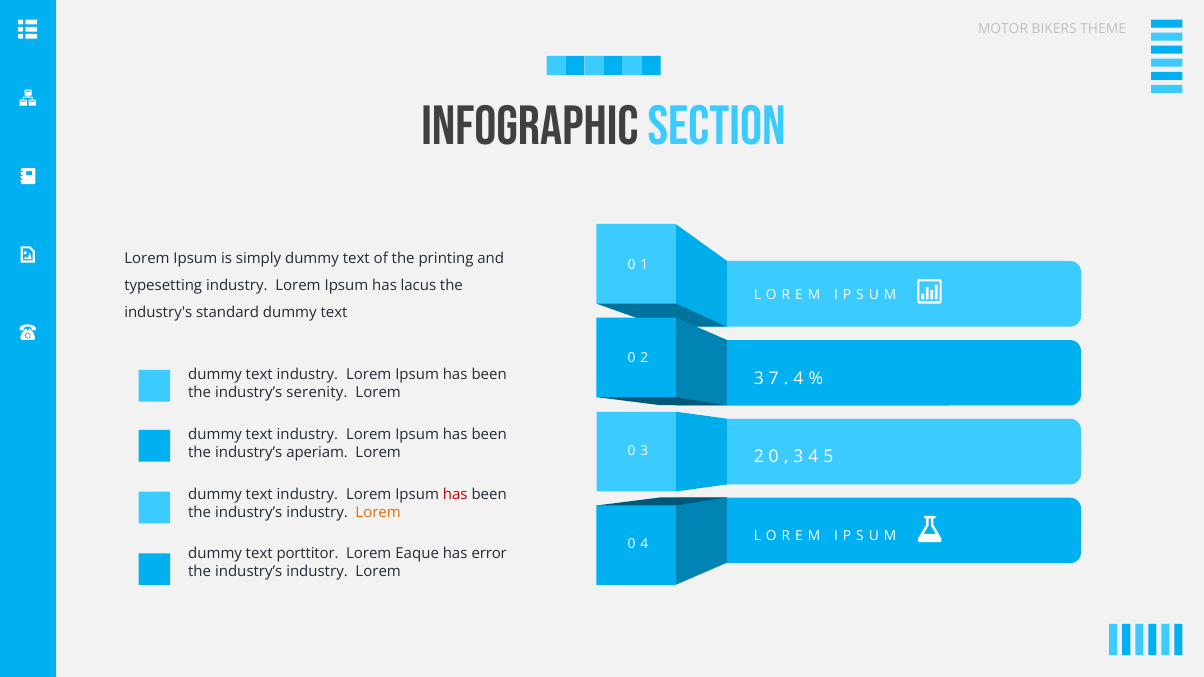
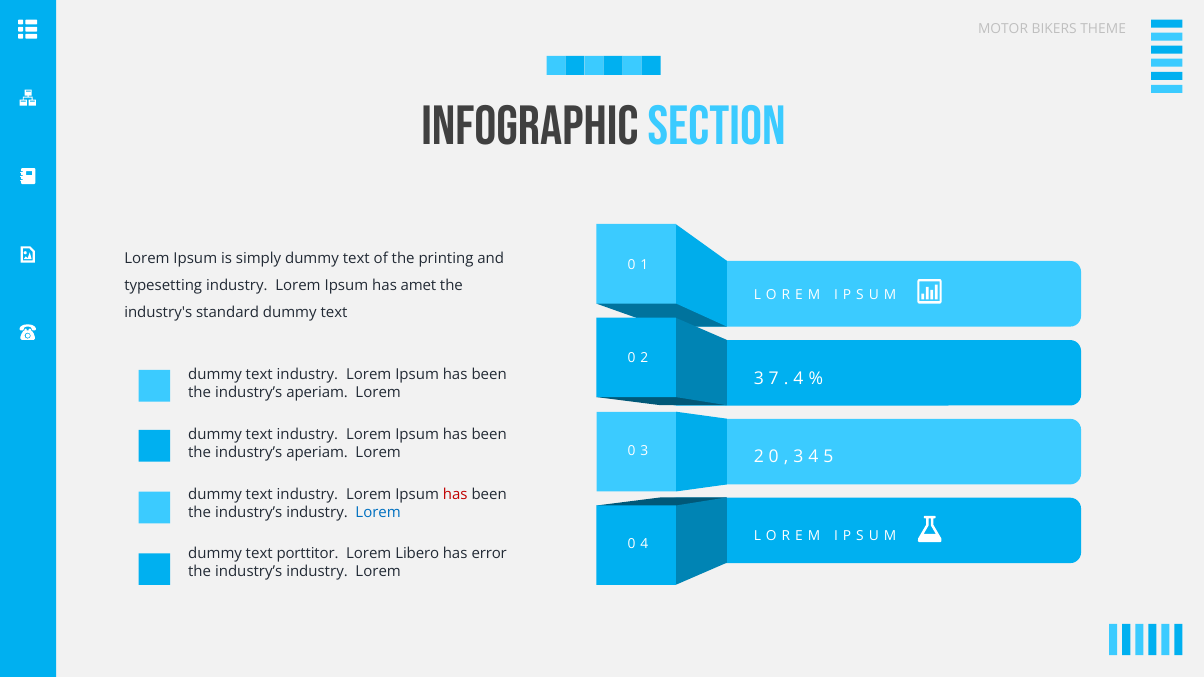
lacus: lacus -> amet
serenity at (317, 393): serenity -> aperiam
Lorem at (378, 512) colour: orange -> blue
Eaque: Eaque -> Libero
